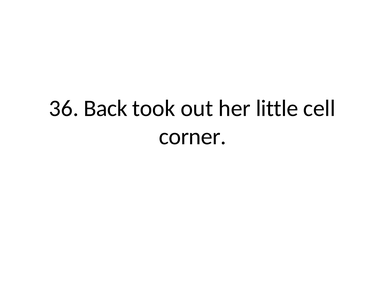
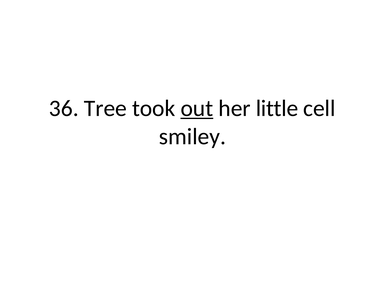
Back: Back -> Tree
out underline: none -> present
corner: corner -> smiley
